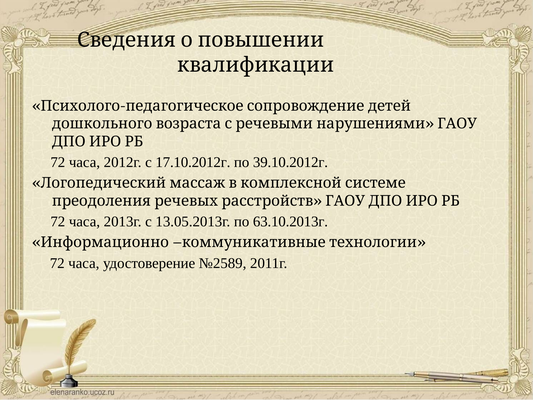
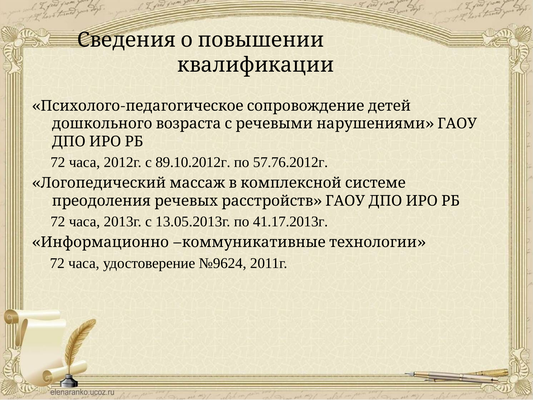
17.10.2012г: 17.10.2012г -> 89.10.2012г
39.10.2012г: 39.10.2012г -> 57.76.2012г
63.10.2013г: 63.10.2013г -> 41.17.2013г
№2589: №2589 -> №9624
